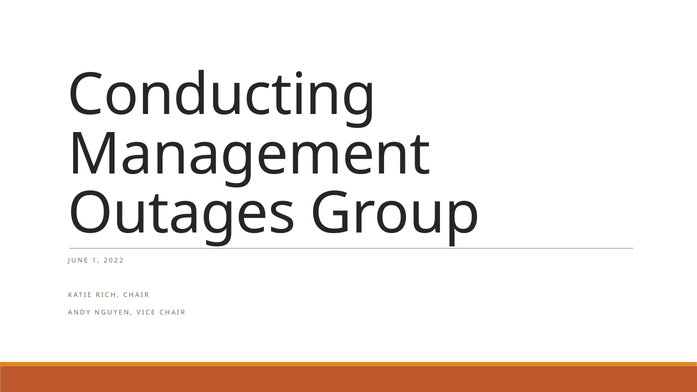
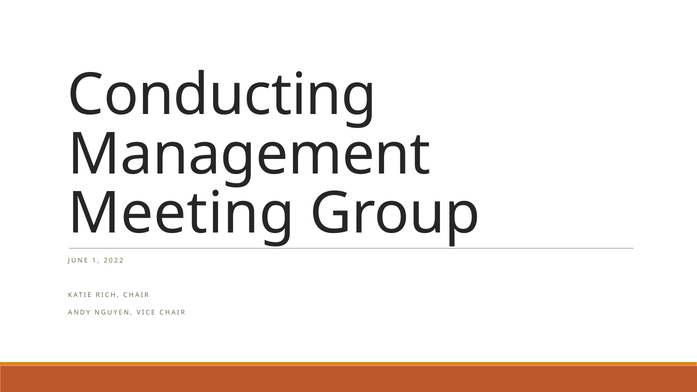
Outages: Outages -> Meeting
